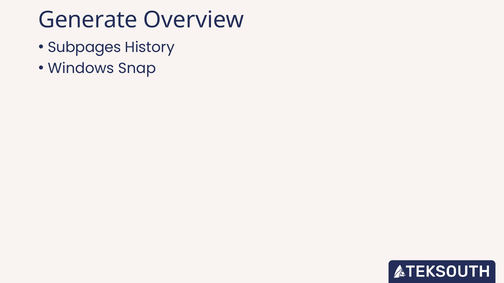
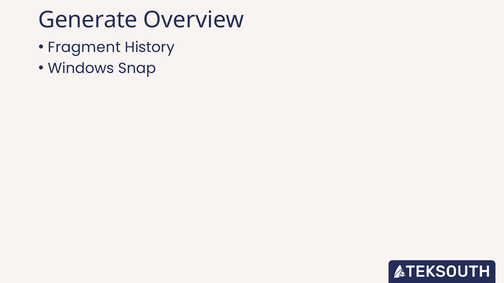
Subpages: Subpages -> Fragment
